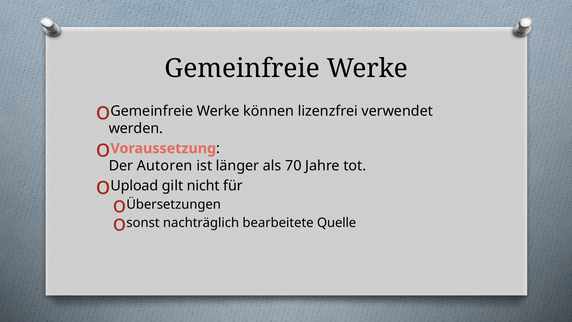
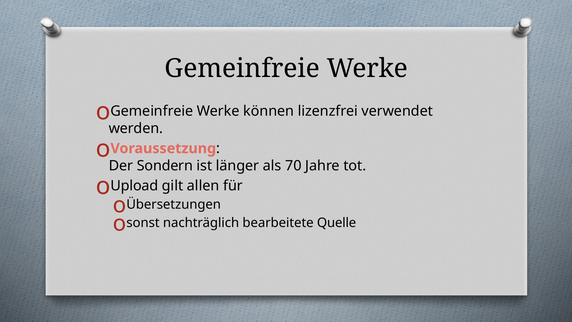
Autoren: Autoren -> Sondern
nicht: nicht -> allen
